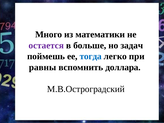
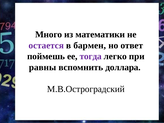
больше: больше -> бармен
задач: задач -> ответ
тогда colour: blue -> purple
